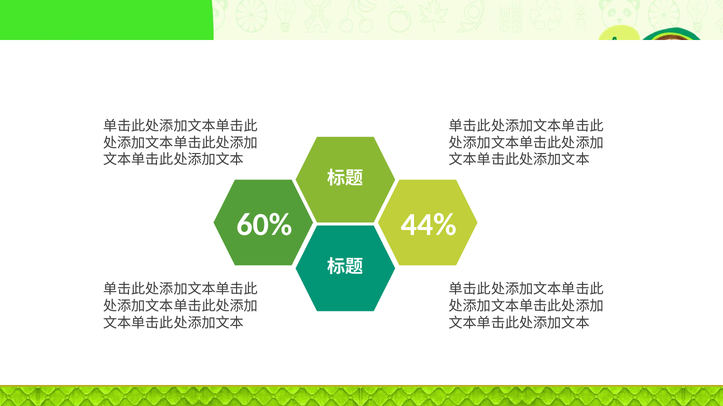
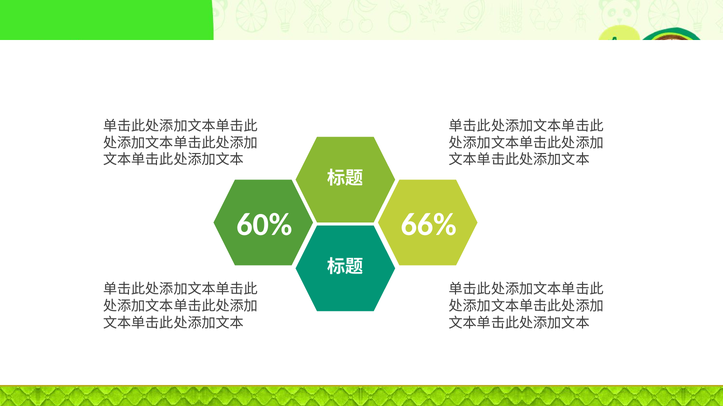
44%: 44% -> 66%
